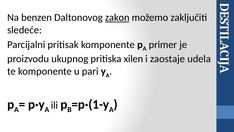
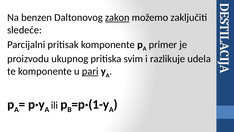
xilen: xilen -> svim
zaostaje: zaostaje -> razlikuje
pari underline: none -> present
